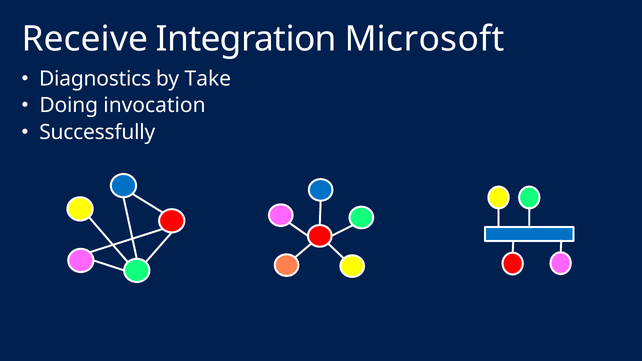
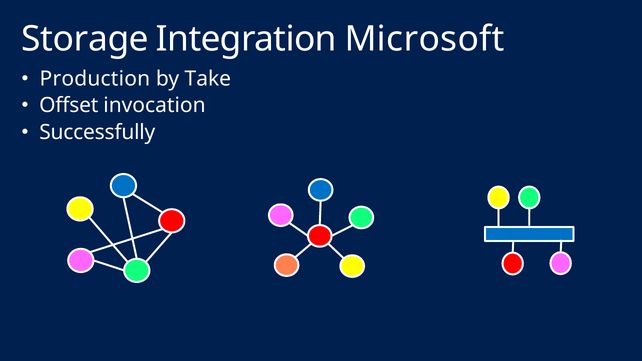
Receive: Receive -> Storage
Diagnostics: Diagnostics -> Production
Doing: Doing -> Offset
